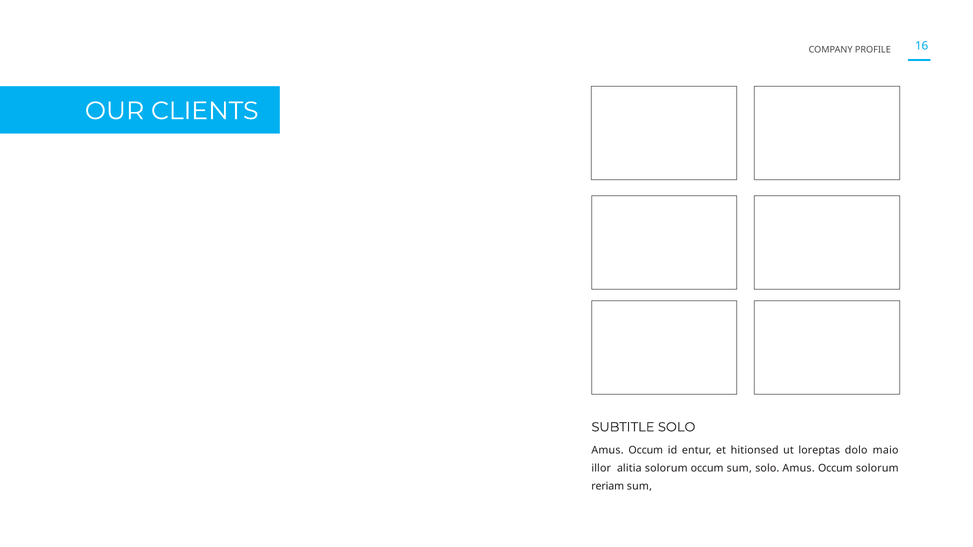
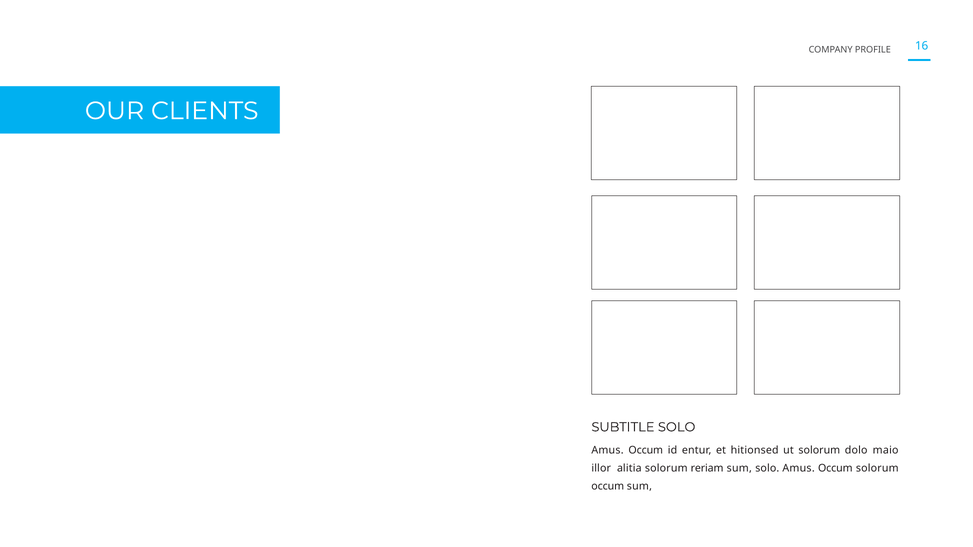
ut loreptas: loreptas -> solorum
solorum occum: occum -> reriam
reriam at (608, 487): reriam -> occum
